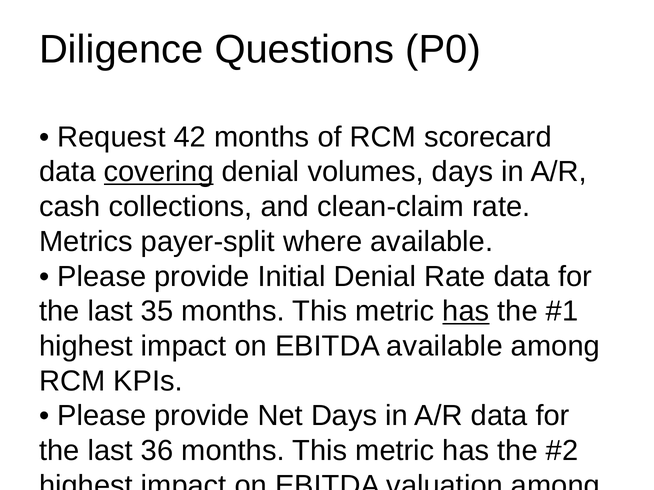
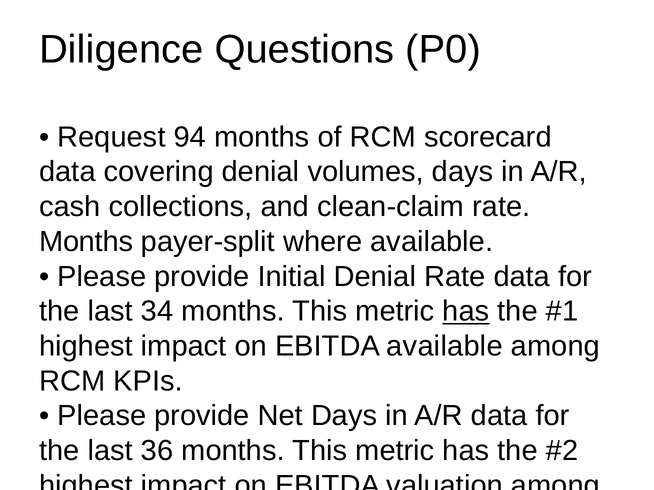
42: 42 -> 94
covering underline: present -> none
Metrics at (86, 242): Metrics -> Months
35: 35 -> 34
